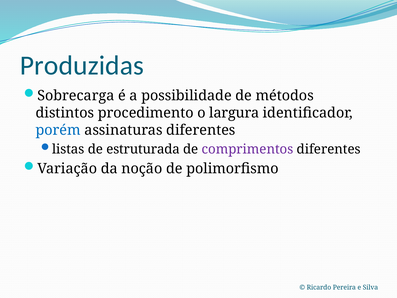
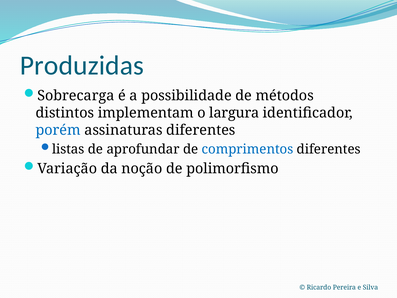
procedimento: procedimento -> implementam
estruturada: estruturada -> aprofundar
comprimentos colour: purple -> blue
